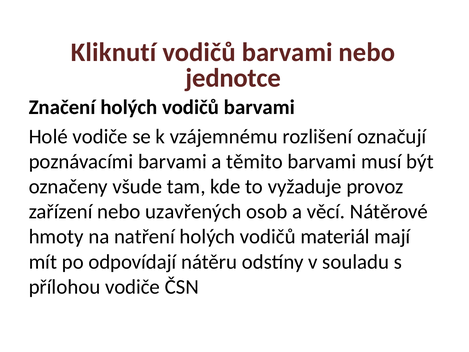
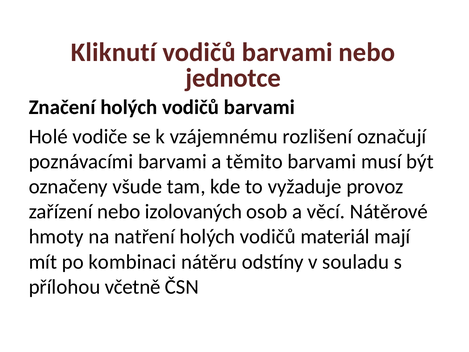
uzavřených: uzavřených -> izolovaných
odpovídají: odpovídají -> kombinaci
přílohou vodiče: vodiče -> včetně
